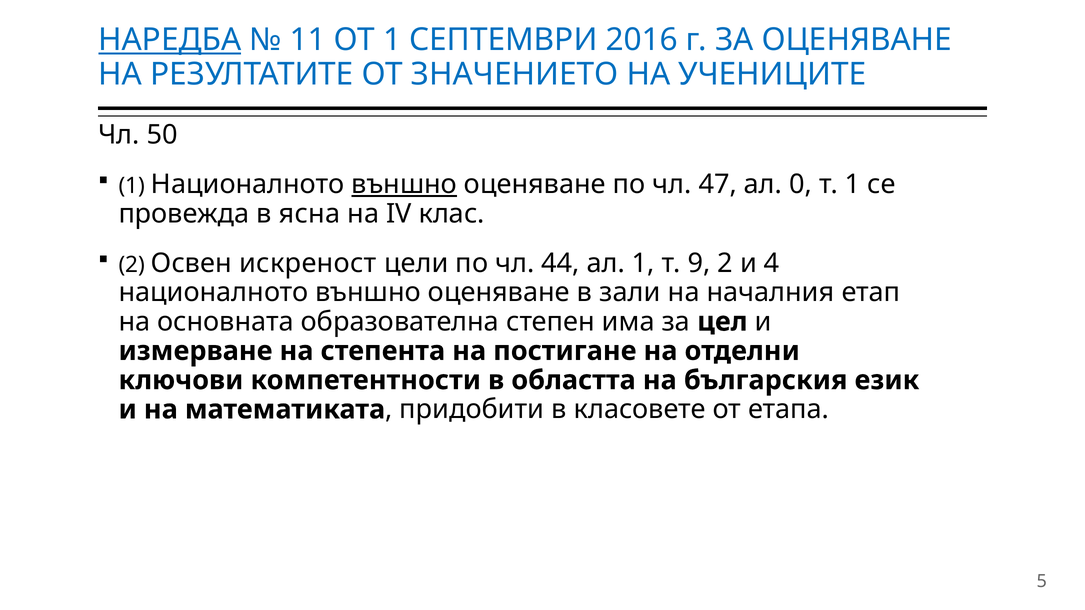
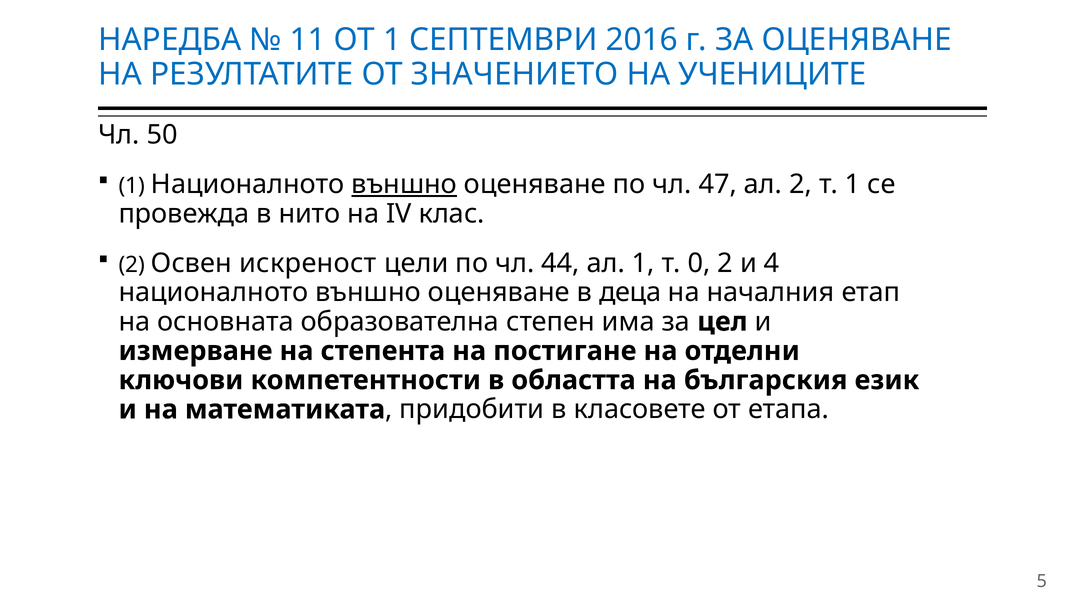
НАРЕДБА underline: present -> none
ал 0: 0 -> 2
ясна: ясна -> нито
9: 9 -> 0
зали: зали -> деца
